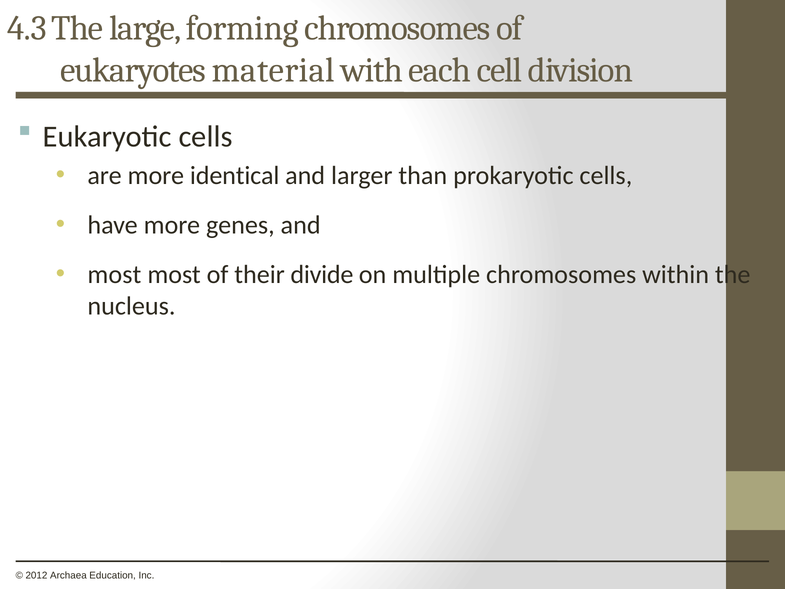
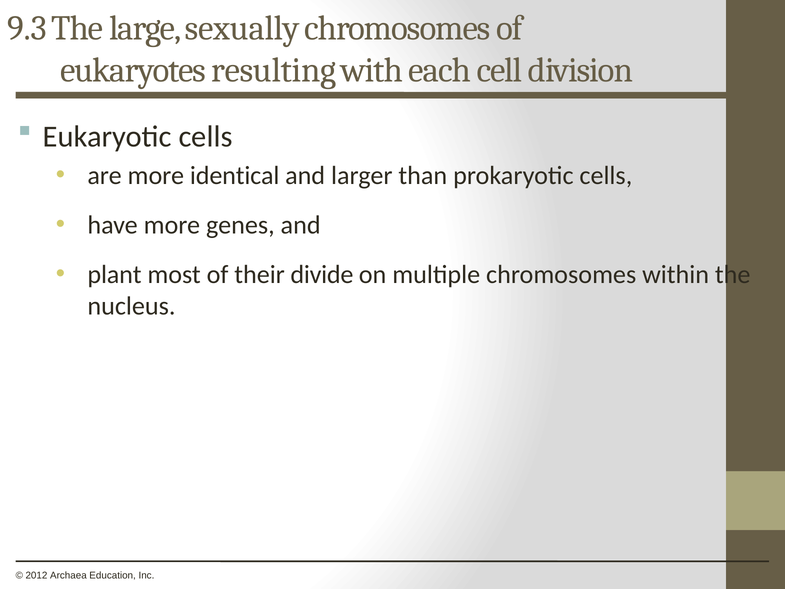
4.3: 4.3 -> 9.3
forming: forming -> sexually
material: material -> resulting
most at (114, 275): most -> plant
